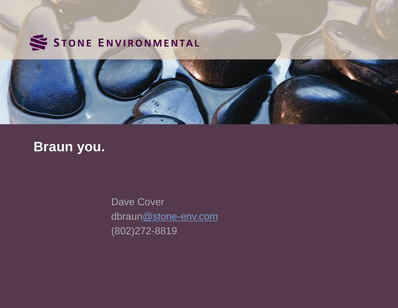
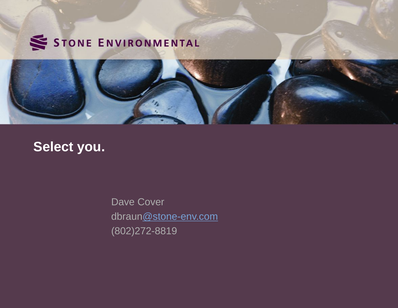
Braun: Braun -> Select
